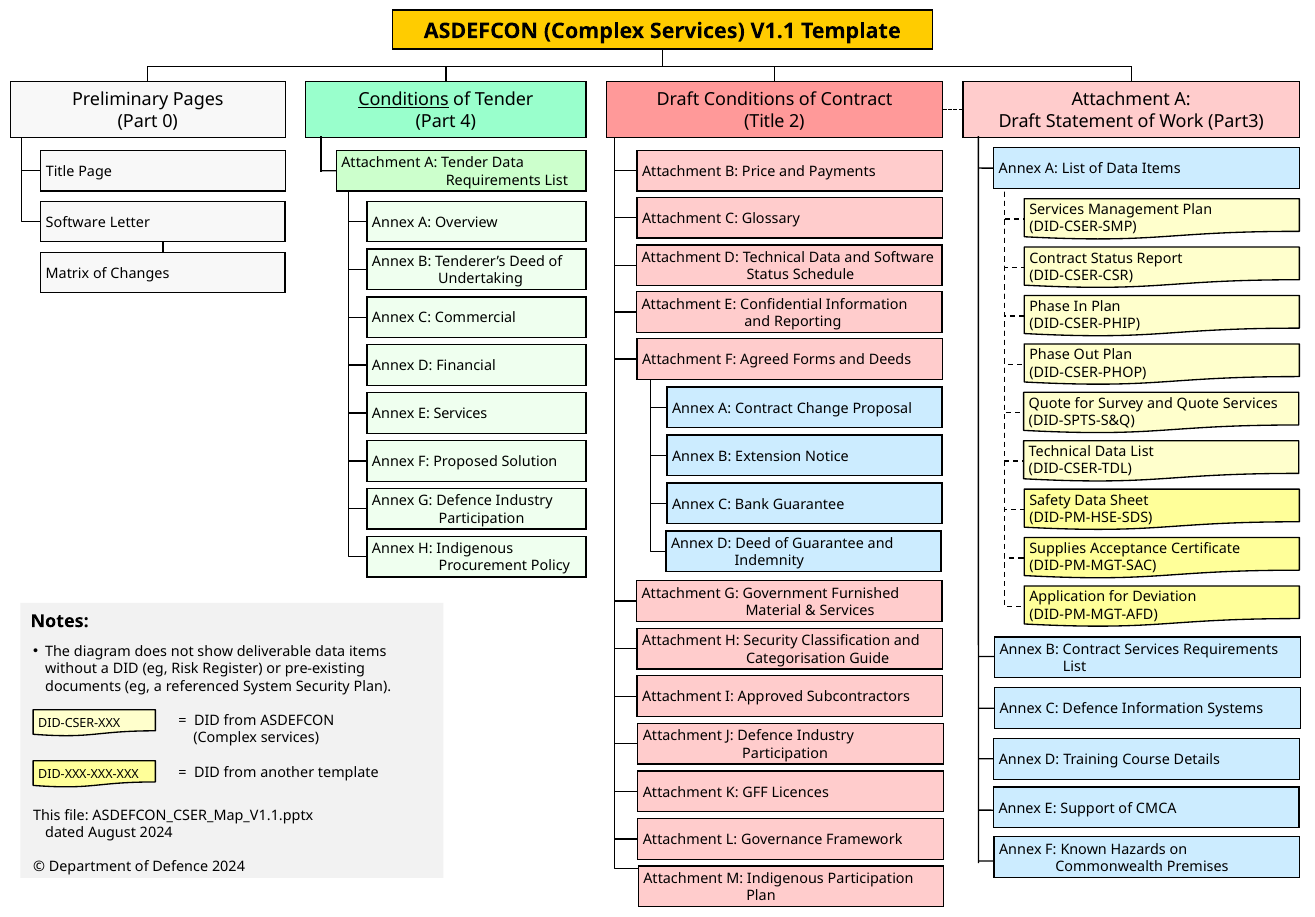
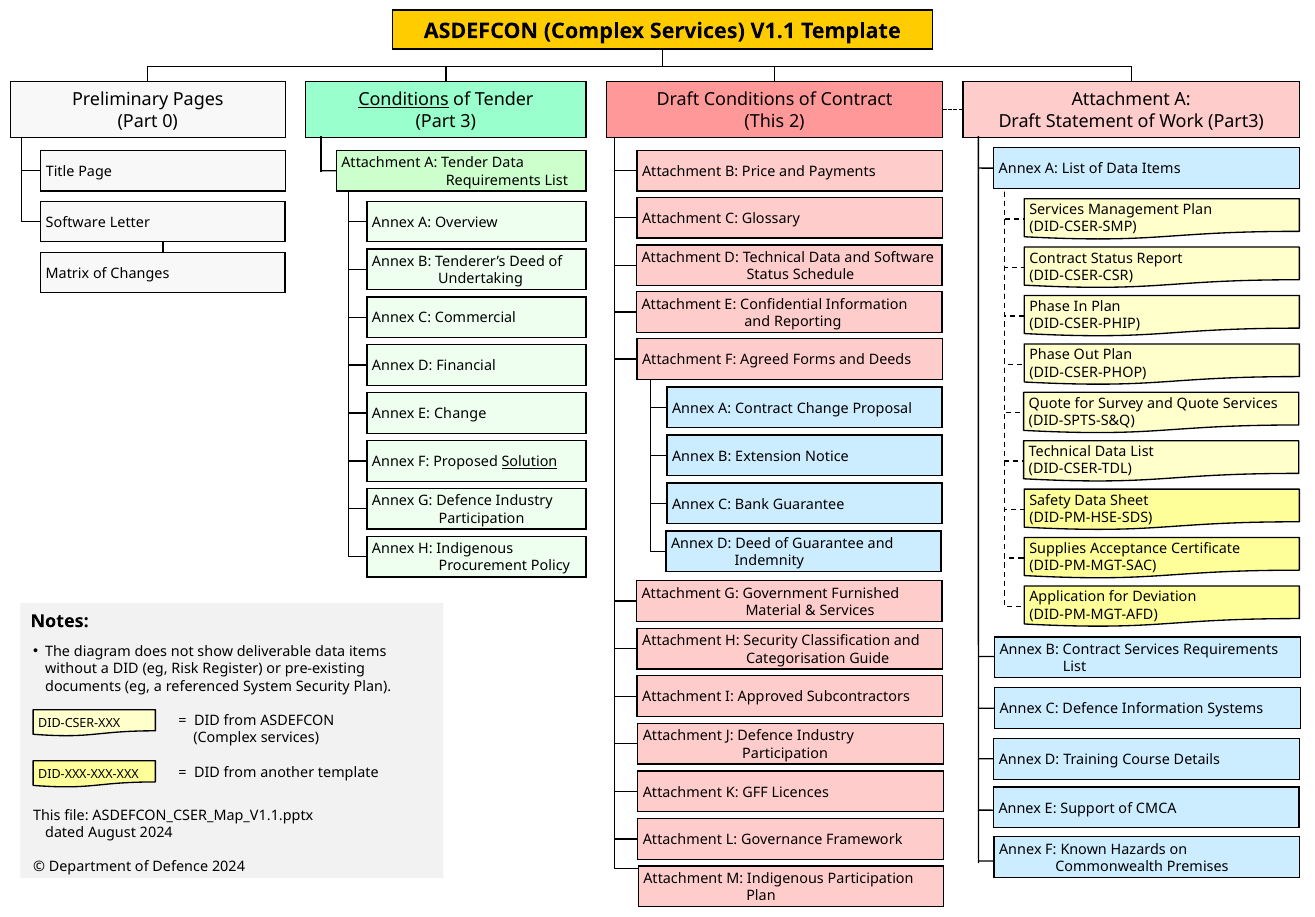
4: 4 -> 3
Title at (764, 122): Title -> This
E Services: Services -> Change
Solution underline: none -> present
